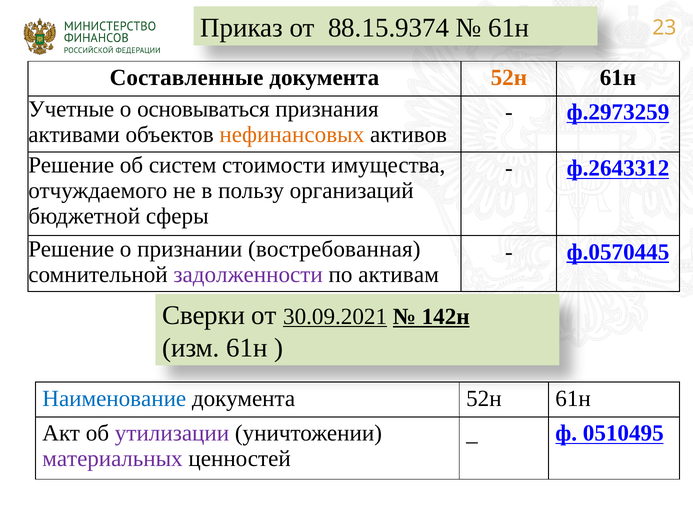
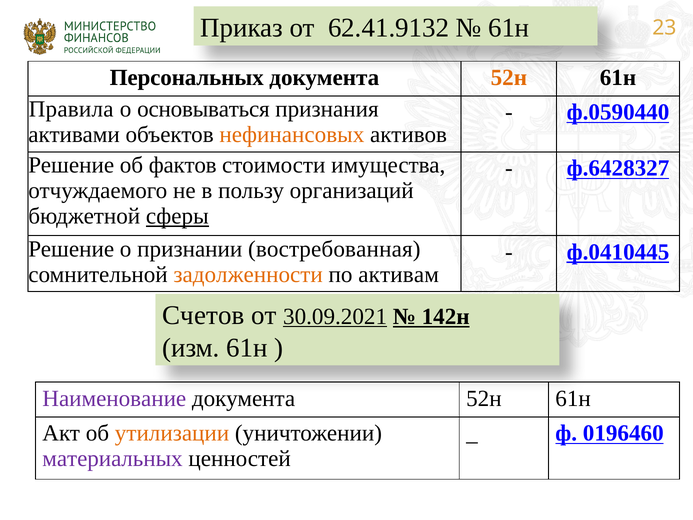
88.15.9374: 88.15.9374 -> 62.41.9132
Составленные: Составленные -> Персональных
Учетные: Учетные -> Правила
ф.2973259: ф.2973259 -> ф.0590440
систем: систем -> фактов
ф.2643312: ф.2643312 -> ф.6428327
сферы underline: none -> present
ф.0570445: ф.0570445 -> ф.0410445
задолженности colour: purple -> orange
Сверки: Сверки -> Счетов
Наименование colour: blue -> purple
утилизации colour: purple -> orange
0510495: 0510495 -> 0196460
